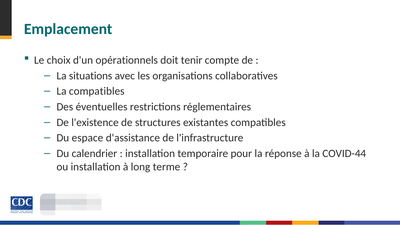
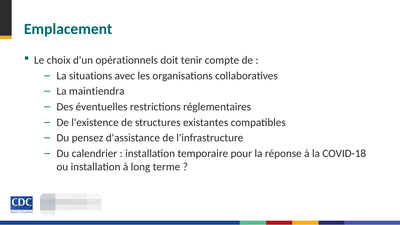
La compatibles: compatibles -> maintiendra
espace: espace -> pensez
COVID-44: COVID-44 -> COVID-18
